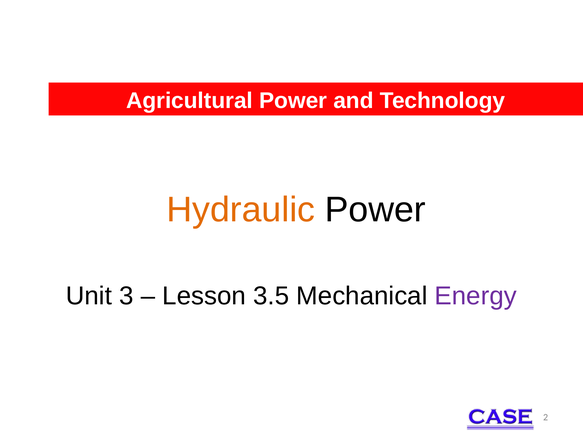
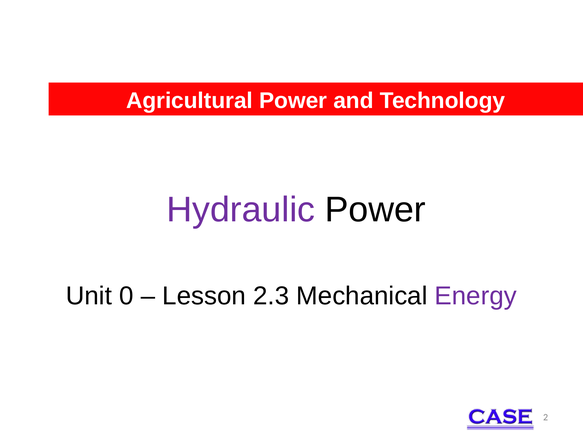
Hydraulic colour: orange -> purple
3: 3 -> 0
3.5: 3.5 -> 2.3
